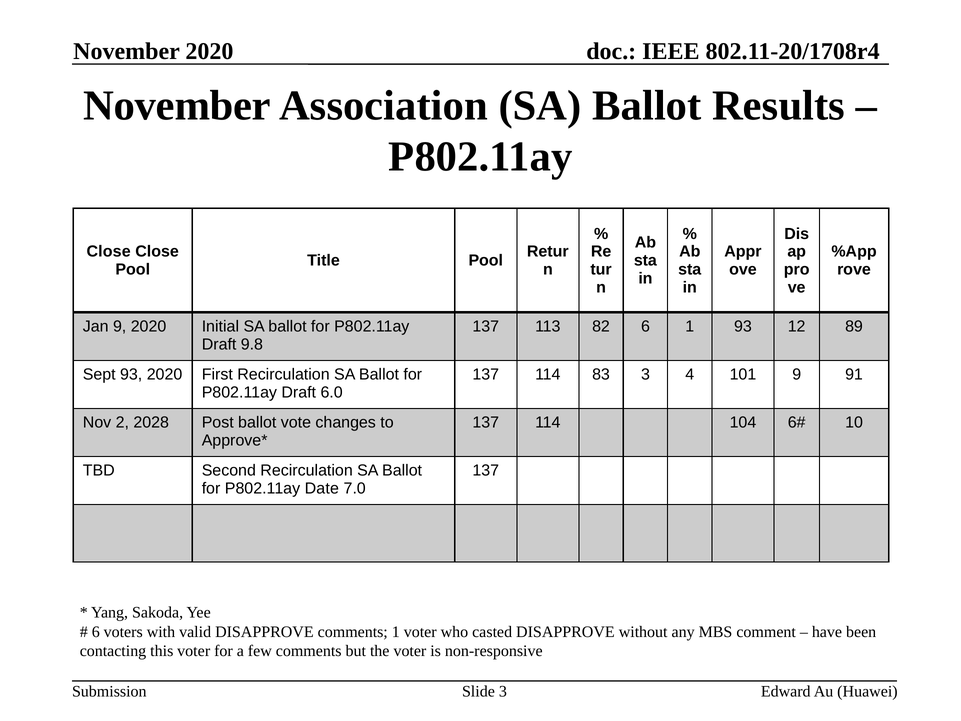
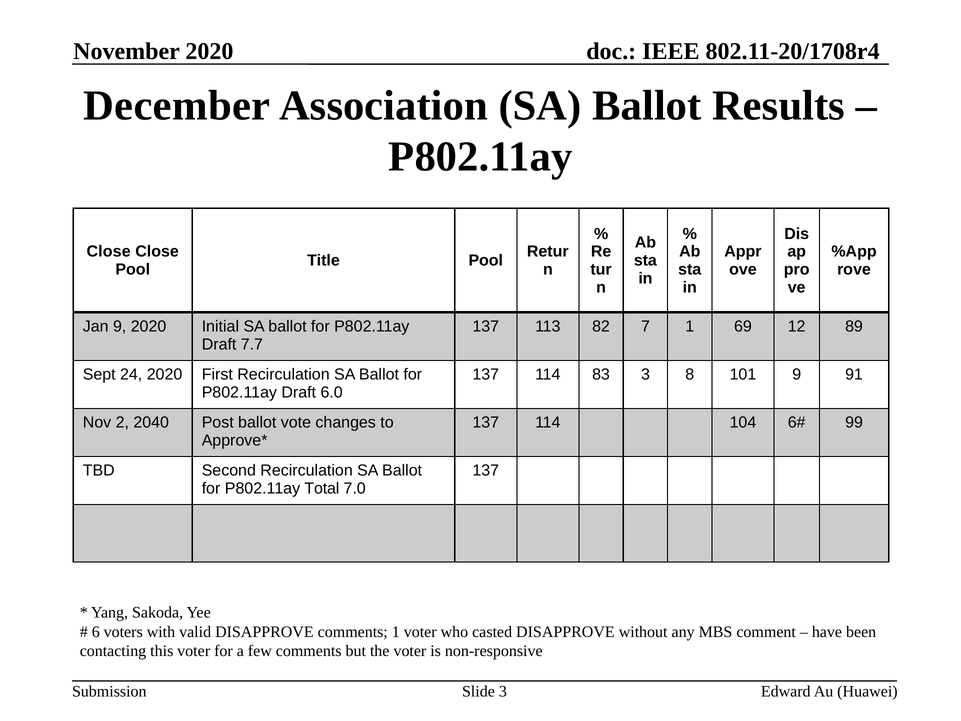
November at (177, 105): November -> December
82 6: 6 -> 7
1 93: 93 -> 69
9.8: 9.8 -> 7.7
Sept 93: 93 -> 24
4: 4 -> 8
2028: 2028 -> 2040
10: 10 -> 99
Date: Date -> Total
